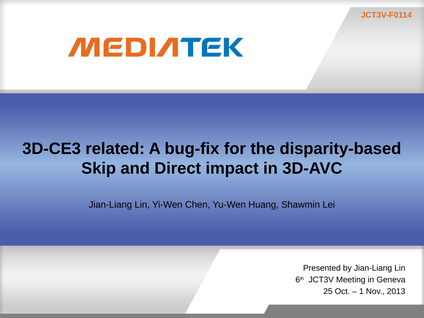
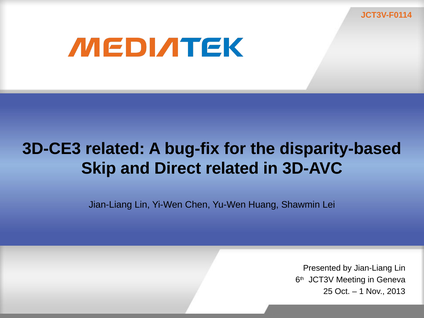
Direct impact: impact -> related
